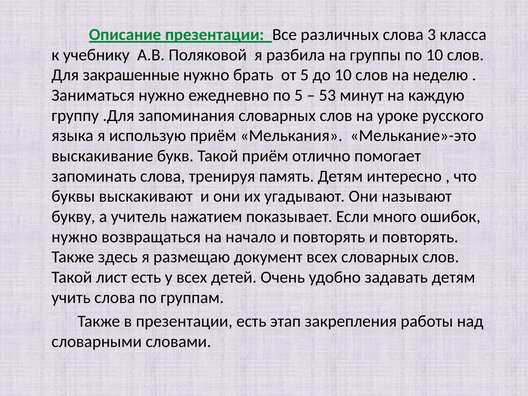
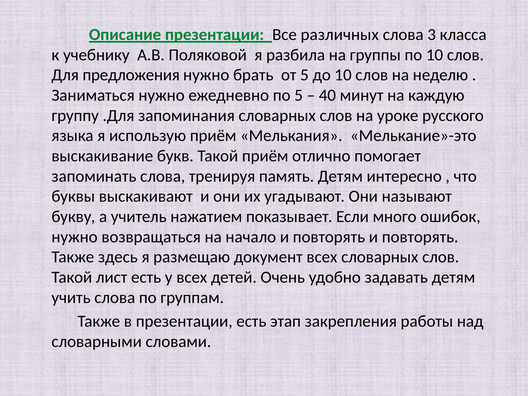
закрашенные: закрашенные -> предложения
53: 53 -> 40
